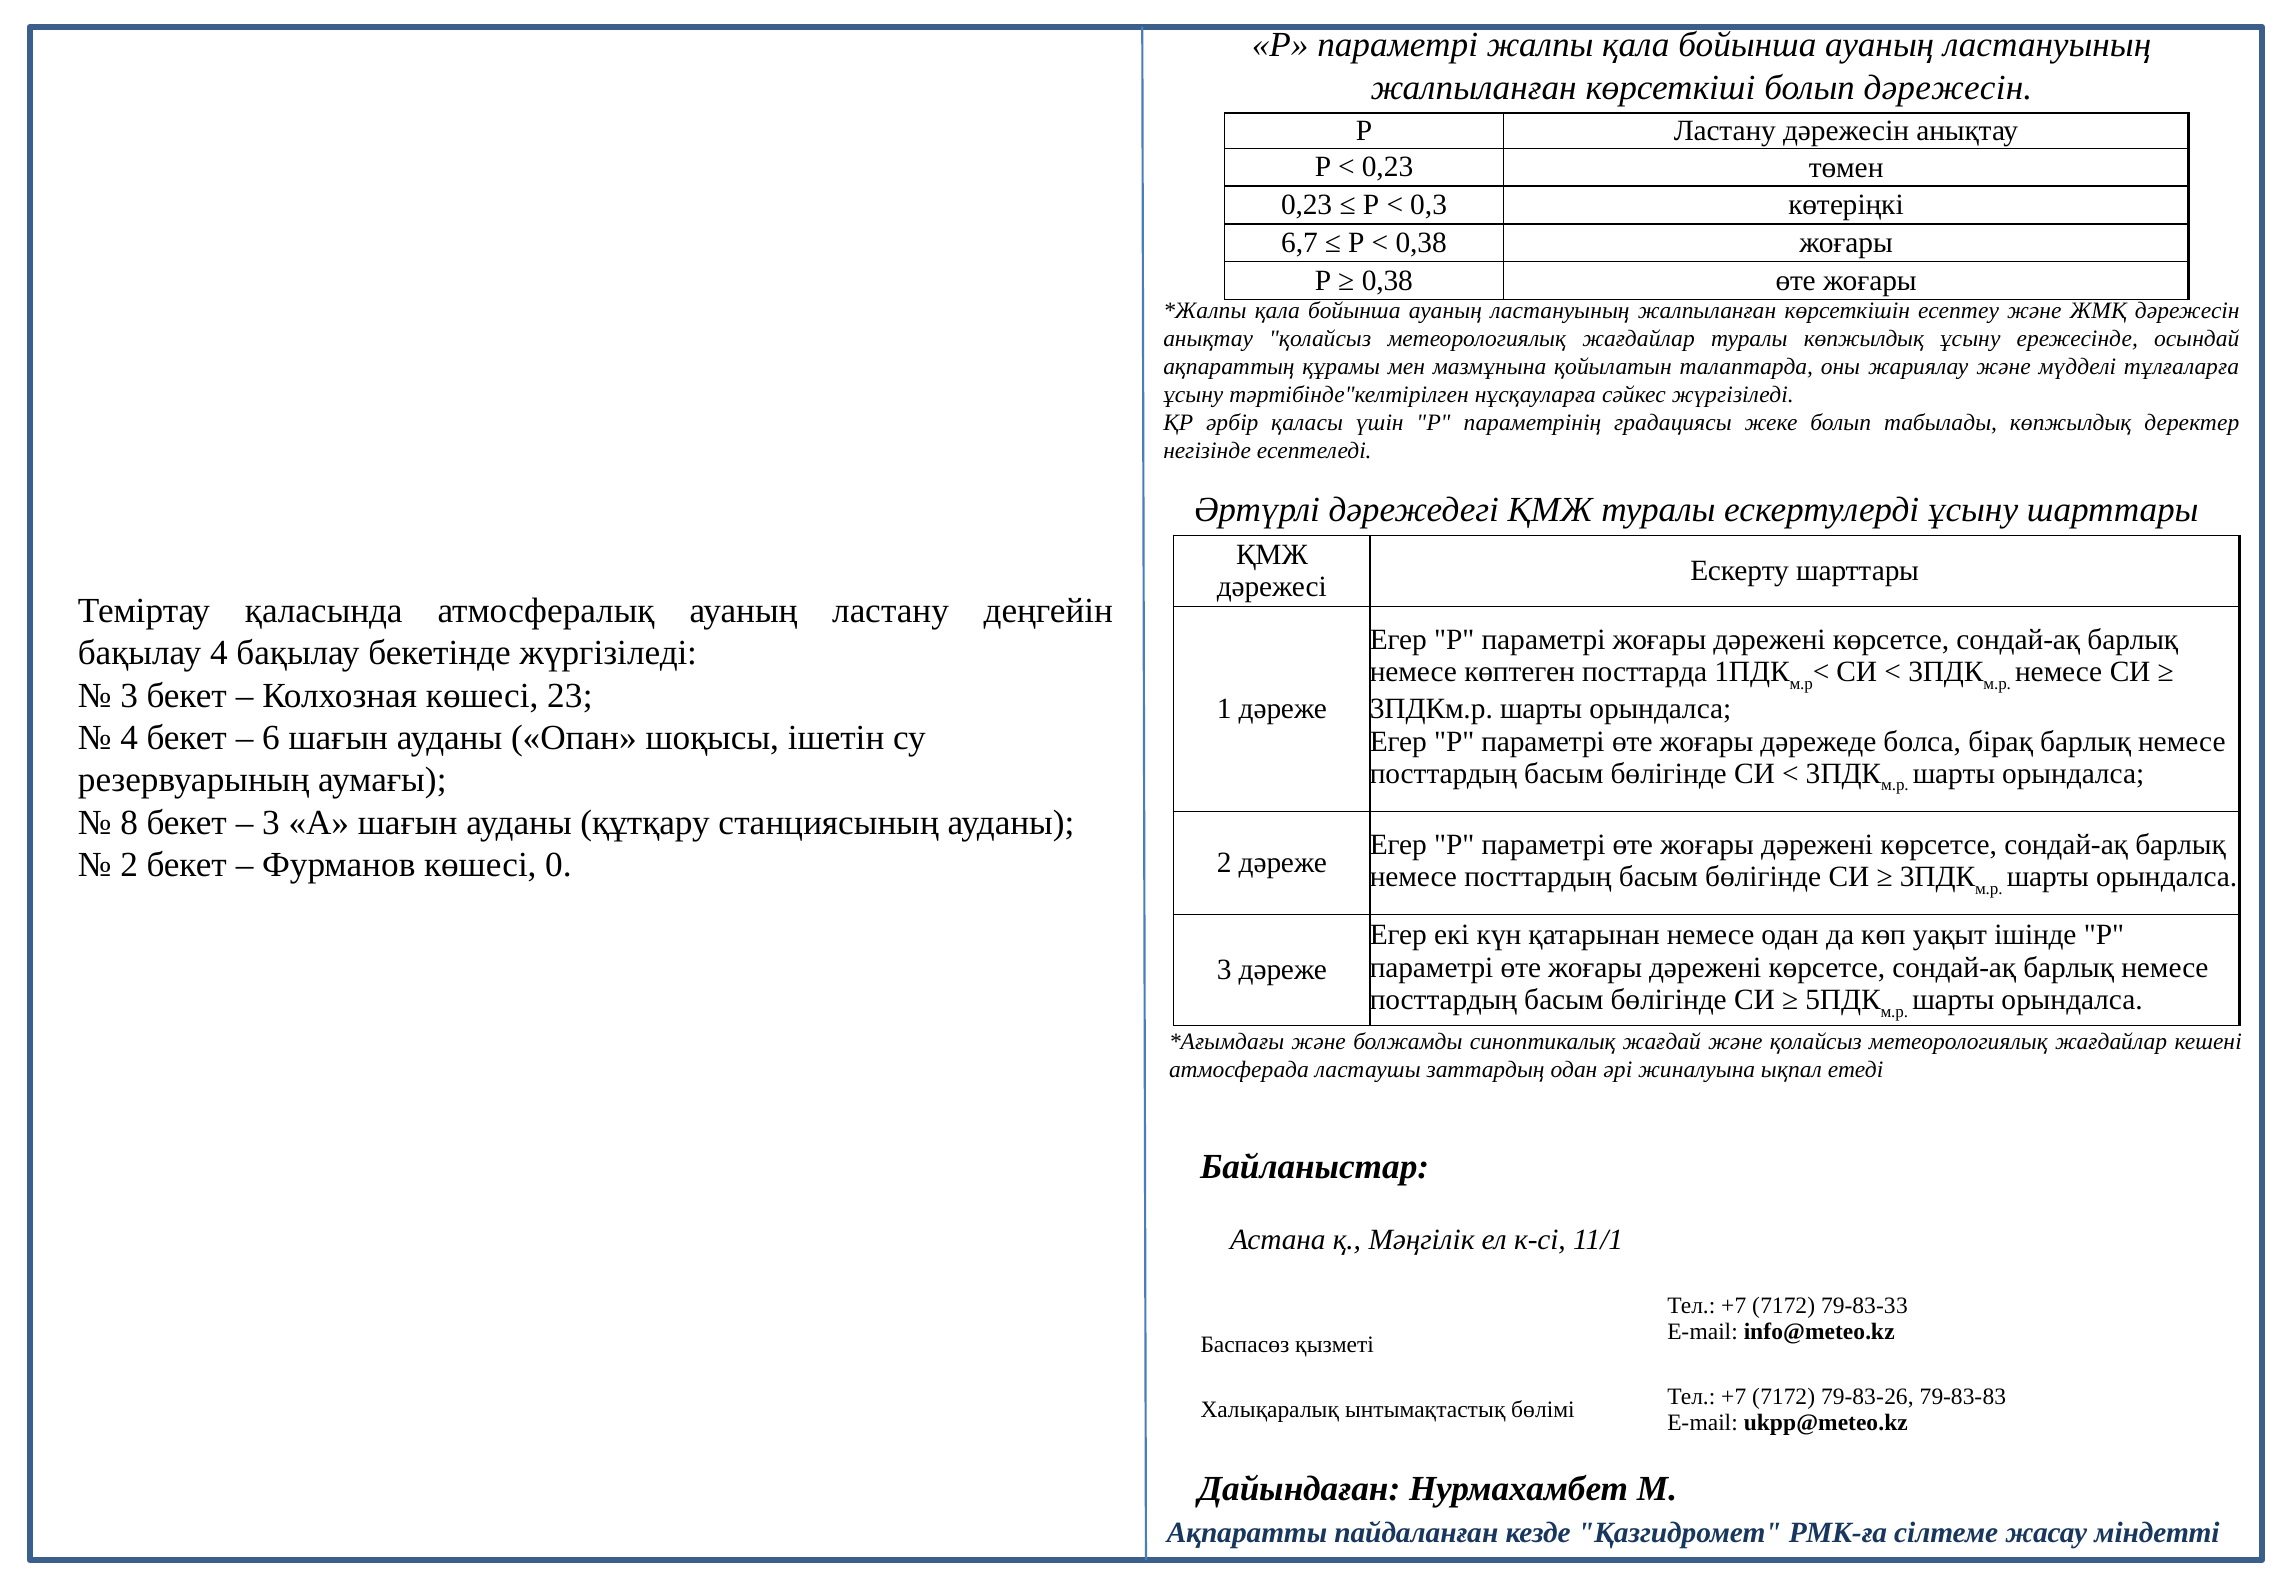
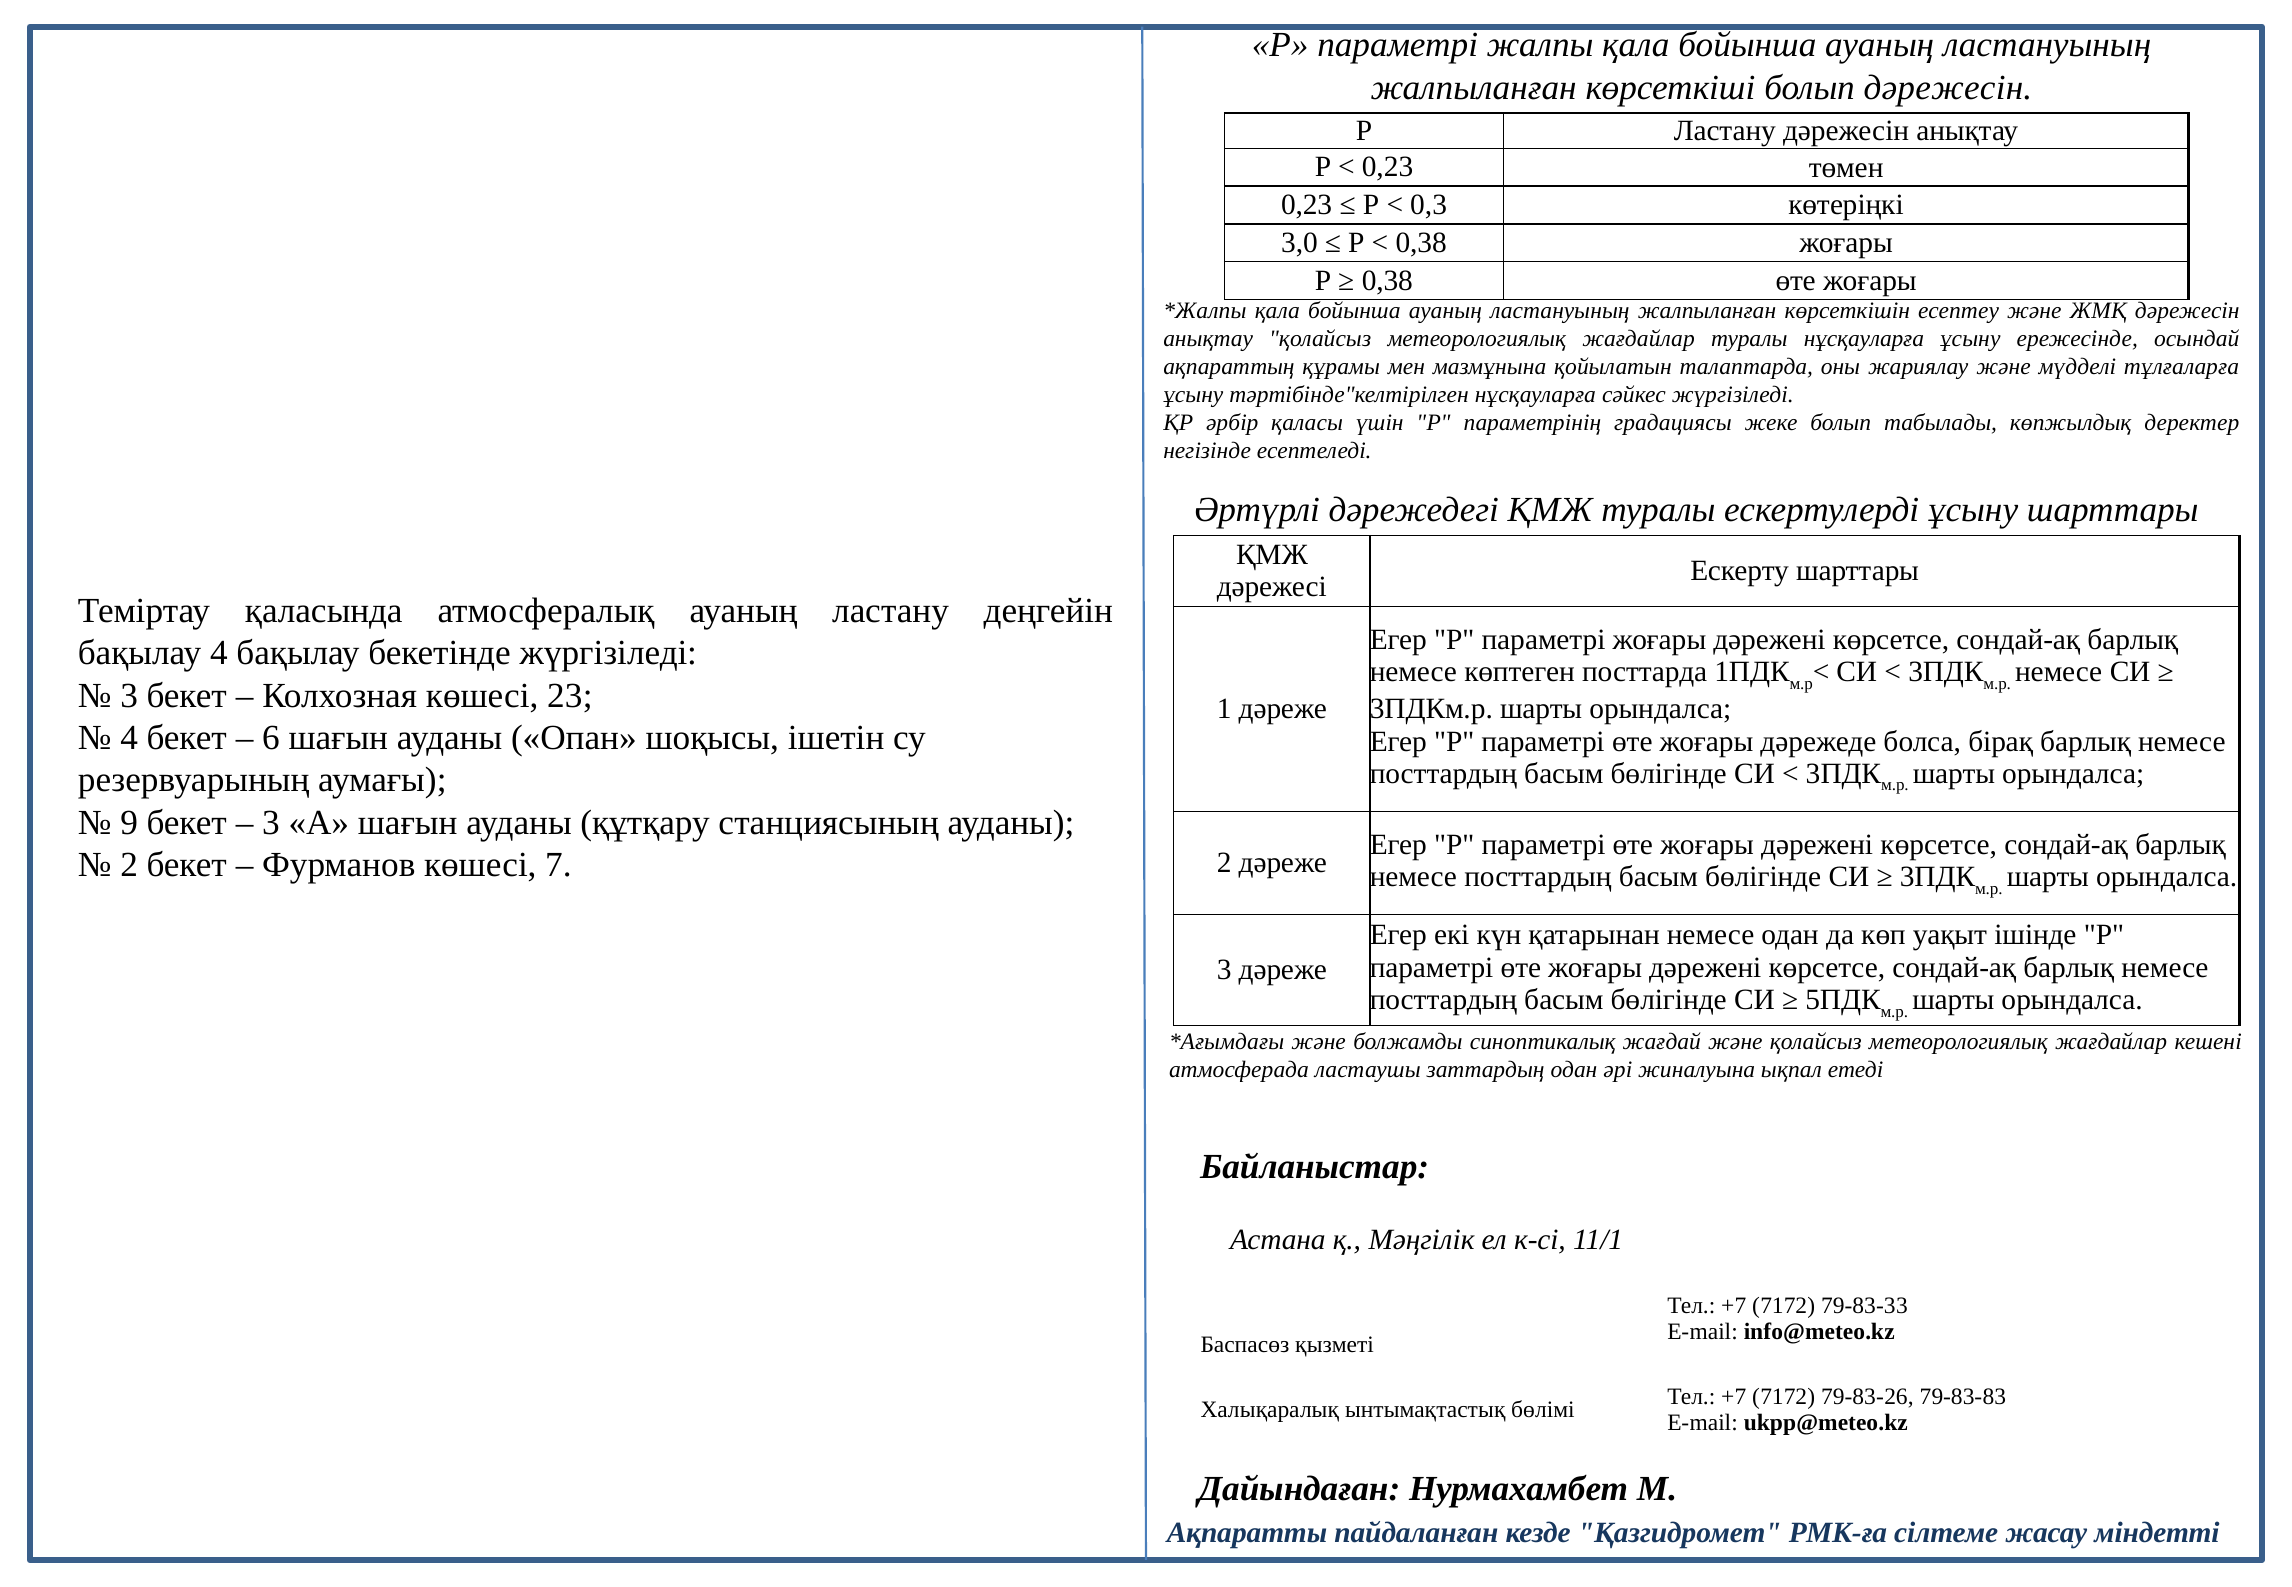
6,7: 6,7 -> 3,0
туралы көпжылдық: көпжылдық -> нұсқауларға
8: 8 -> 9
0: 0 -> 7
